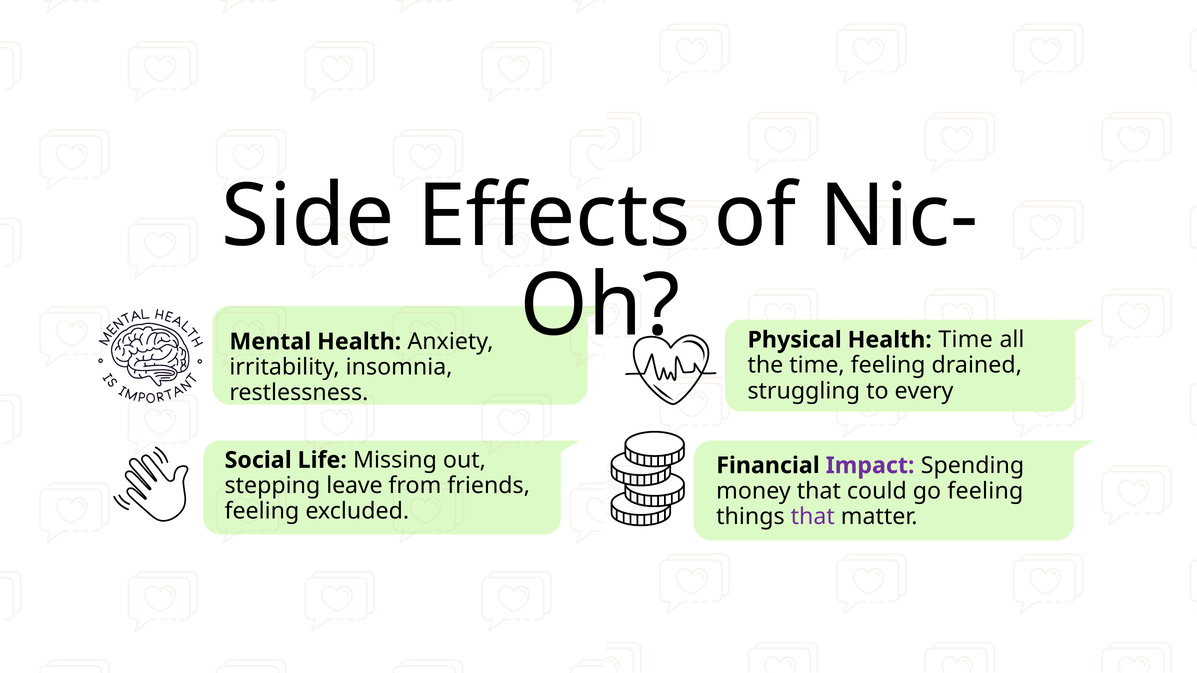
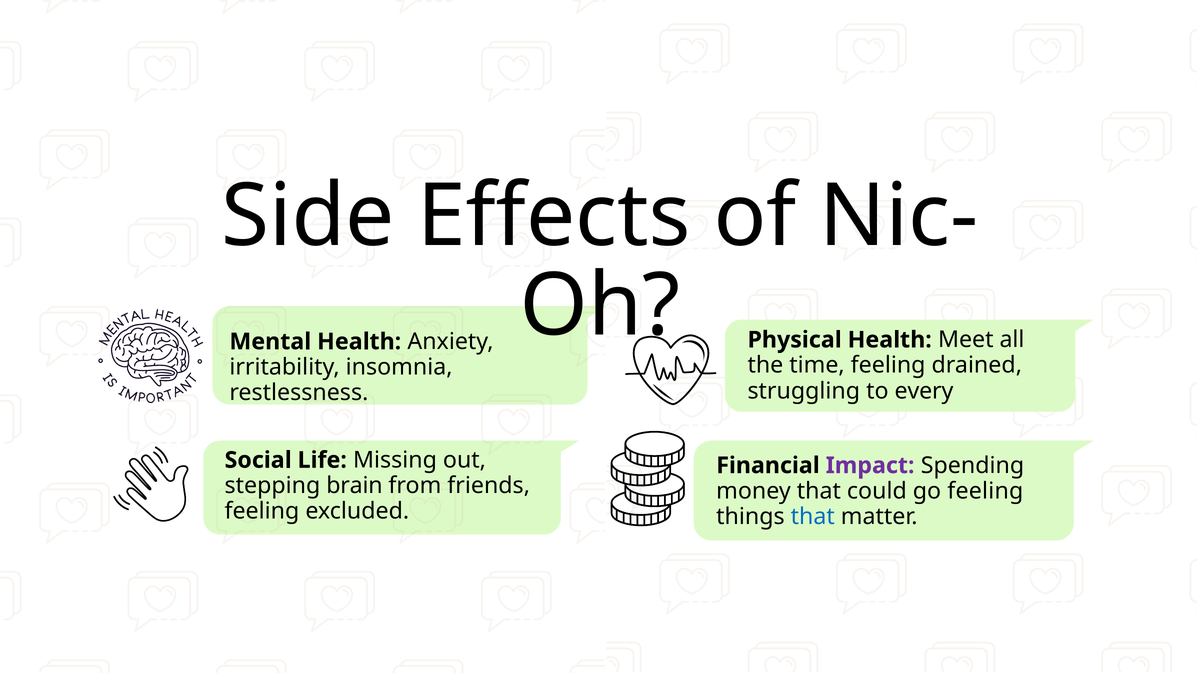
Health Time: Time -> Meet
leave: leave -> brain
that at (813, 517) colour: purple -> blue
